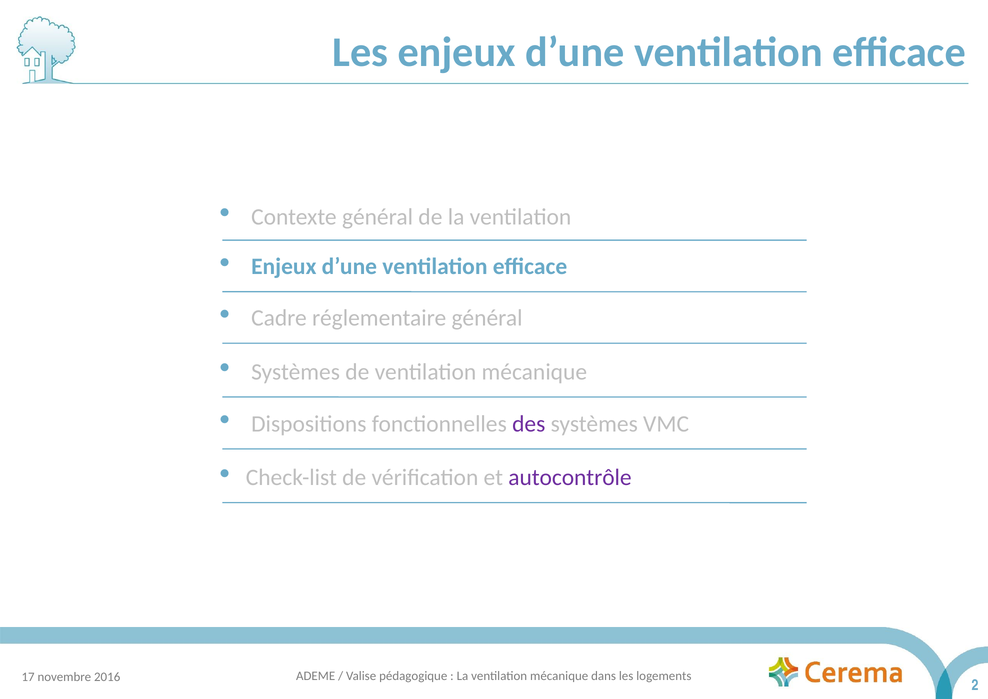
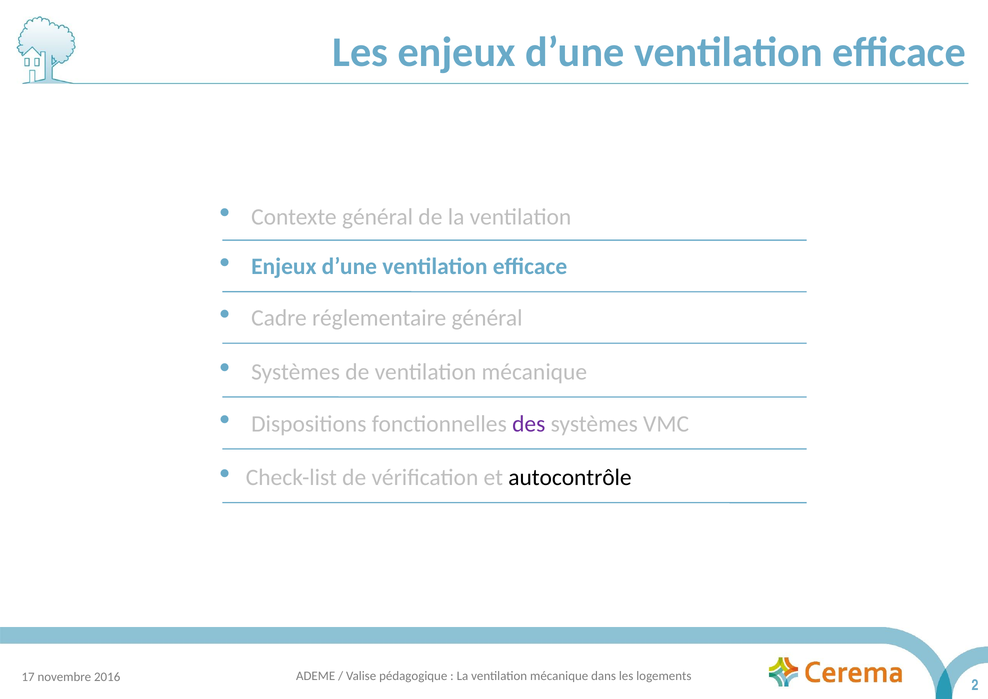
autocontrôle colour: purple -> black
